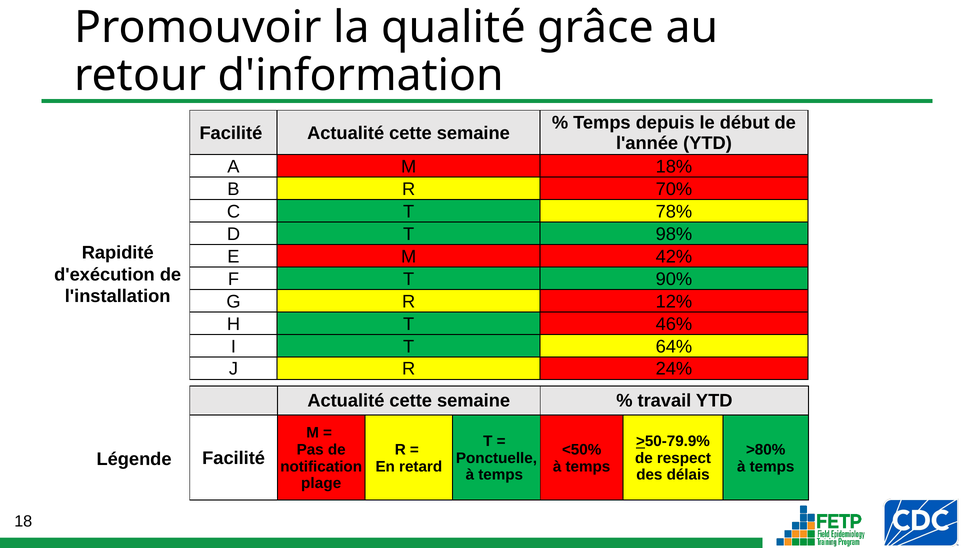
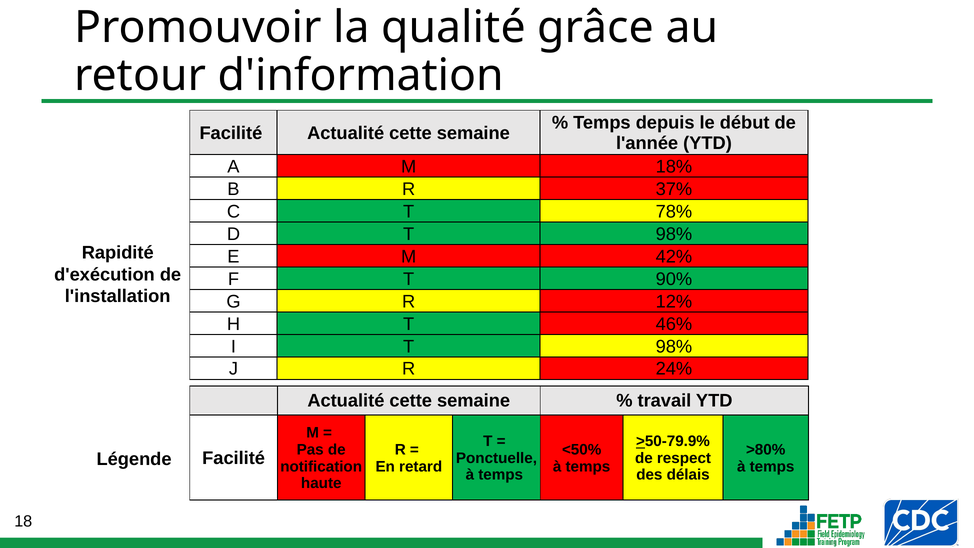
70%: 70% -> 37%
I T 64%: 64% -> 98%
plage: plage -> haute
